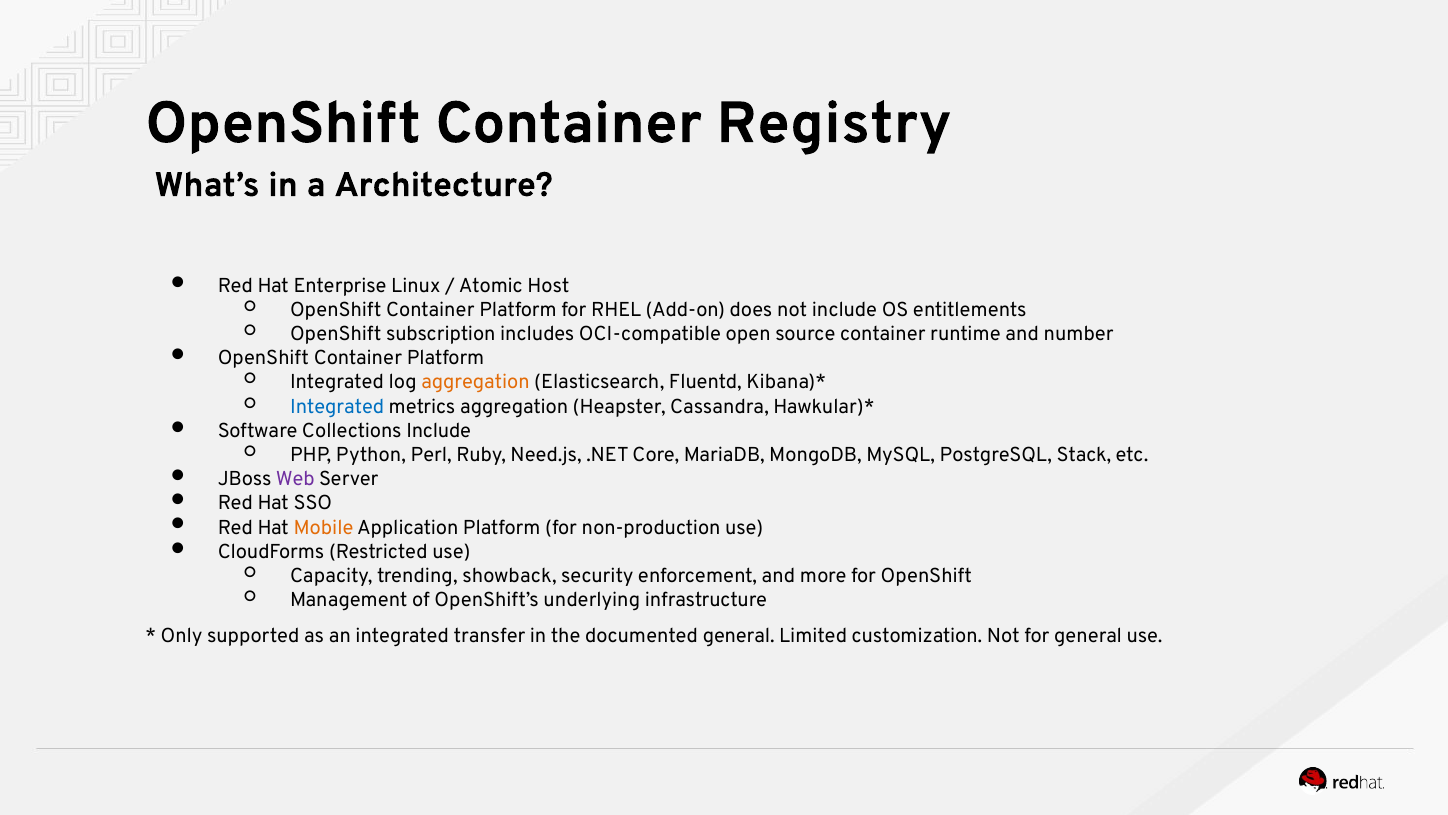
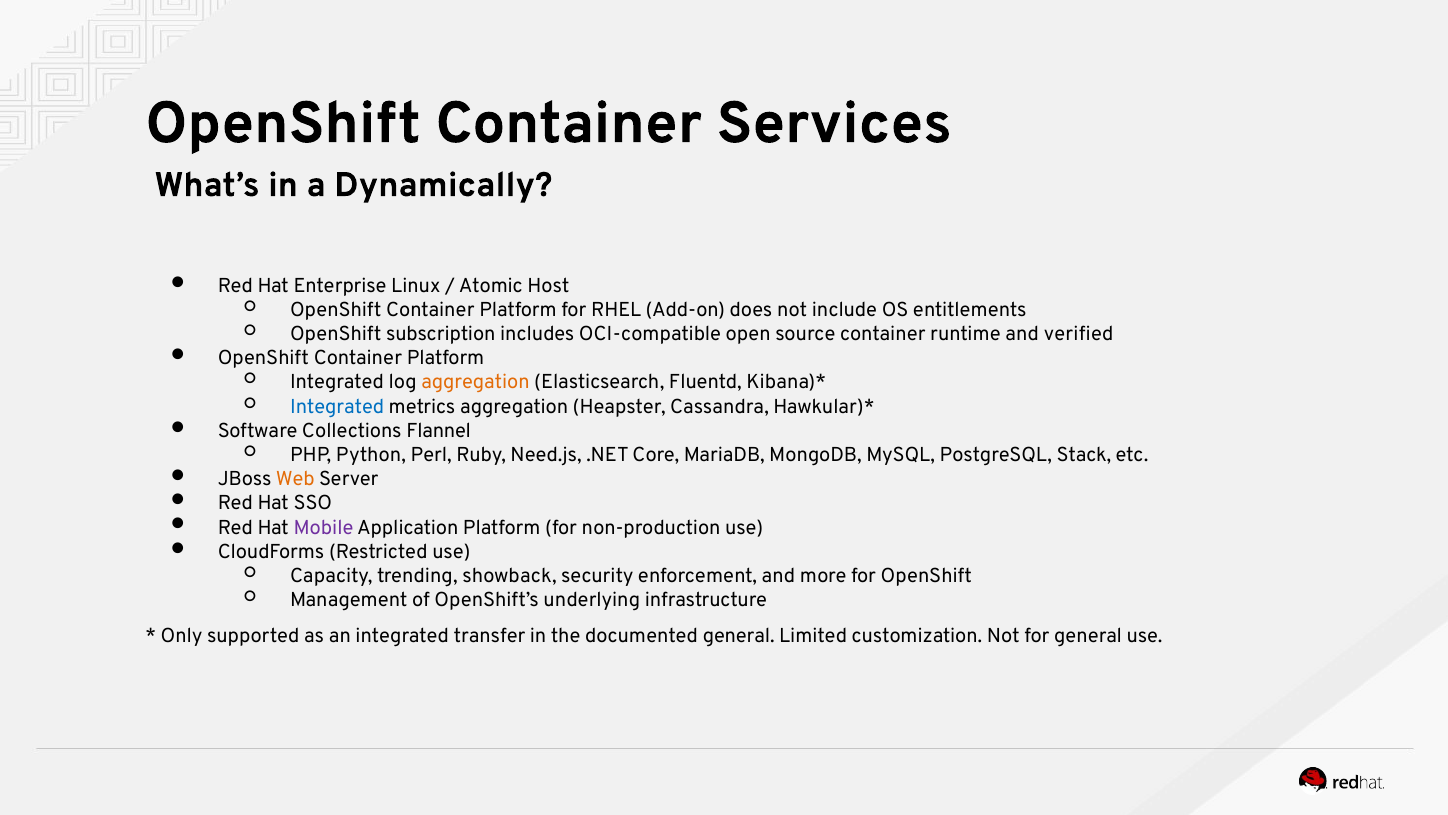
Registry: Registry -> Services
Architecture: Architecture -> Dynamically
number: number -> verified
Collections Include: Include -> Flannel
Web colour: purple -> orange
Mobile colour: orange -> purple
